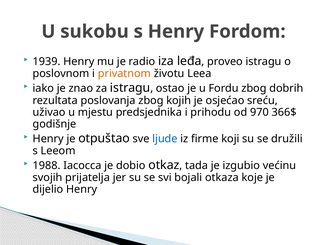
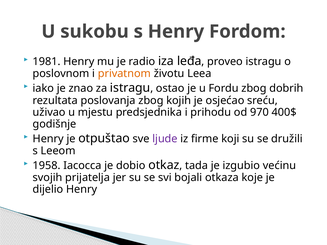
1939: 1939 -> 1981
366$: 366$ -> 400$
ljude colour: blue -> purple
1988: 1988 -> 1958
